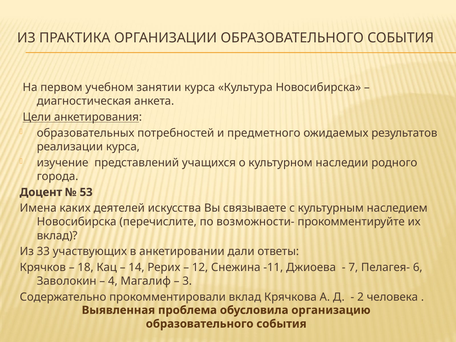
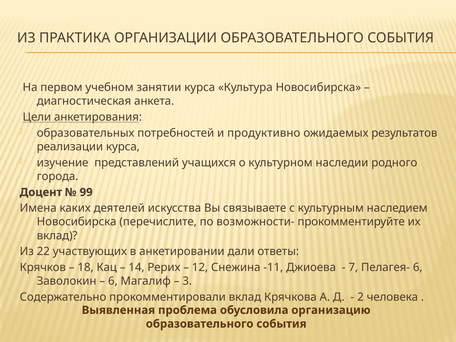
предметного: предметного -> продуктивно
53: 53 -> 99
33: 33 -> 22
4 at (113, 281): 4 -> 6
